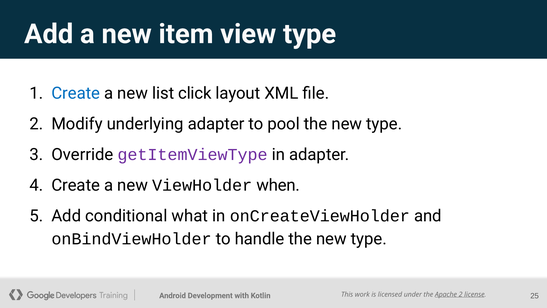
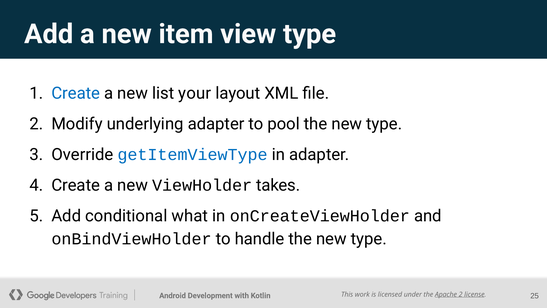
click: click -> your
getItemViewType colour: purple -> blue
when: when -> takes
